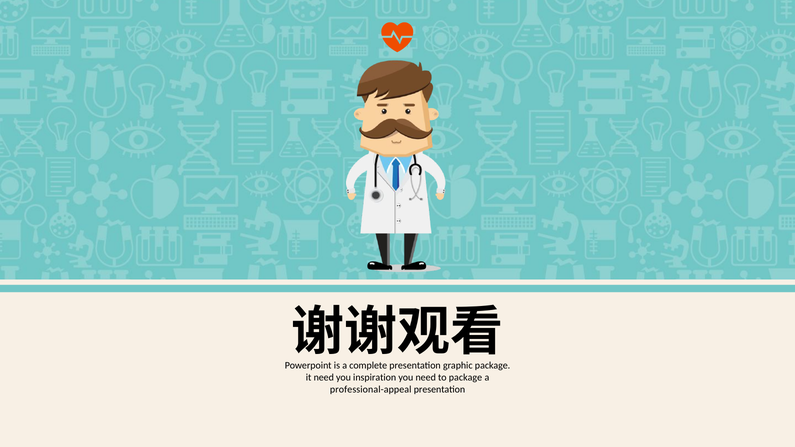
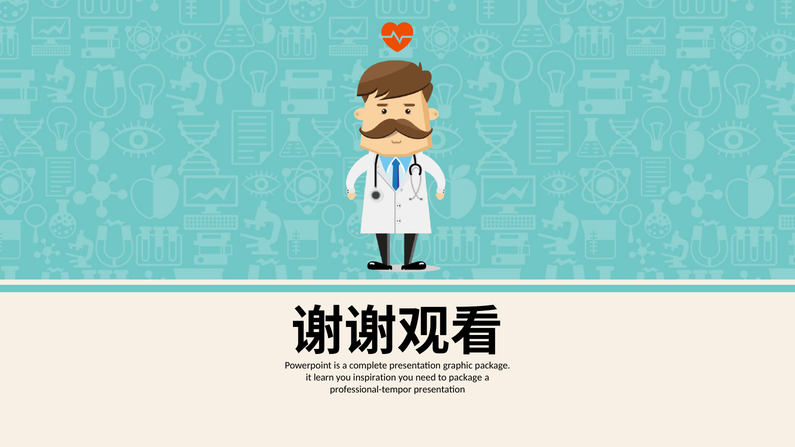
it need: need -> learn
professional-appeal: professional-appeal -> professional-tempor
